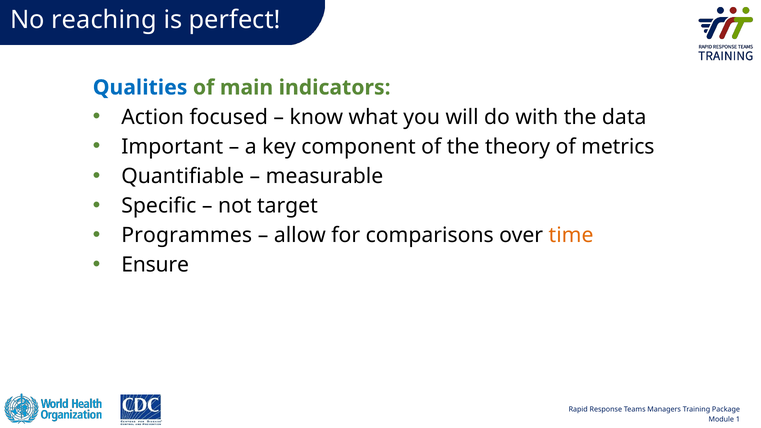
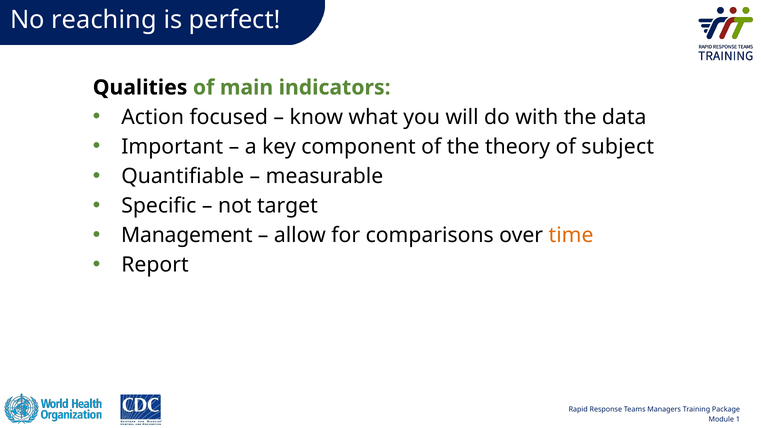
Qualities colour: blue -> black
metrics: metrics -> subject
Programmes: Programmes -> Management
Ensure: Ensure -> Report
